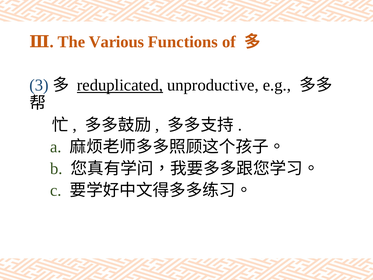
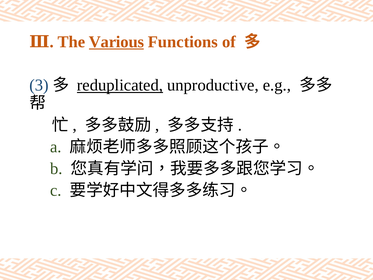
Various underline: none -> present
